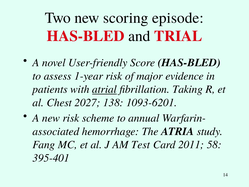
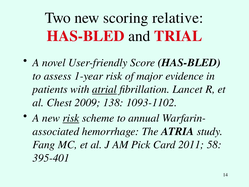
episode: episode -> relative
Taking: Taking -> Lancet
2027: 2027 -> 2009
1093-6201: 1093-6201 -> 1093-1102
risk at (71, 118) underline: none -> present
Test: Test -> Pick
